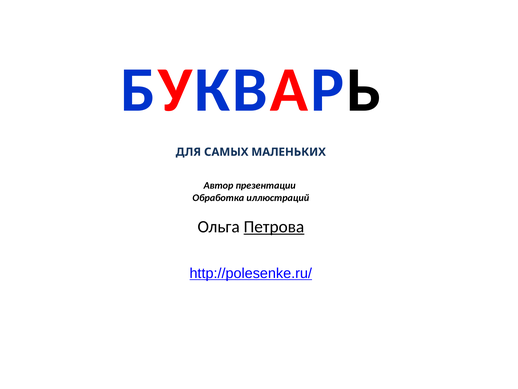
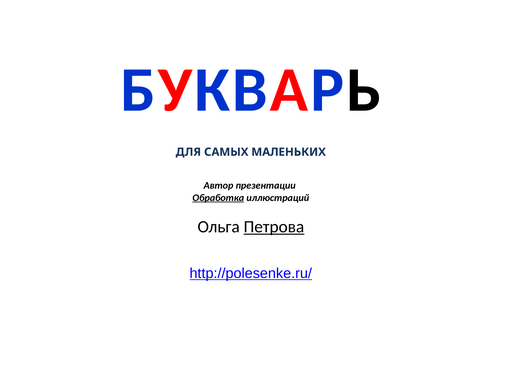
Обработка underline: none -> present
